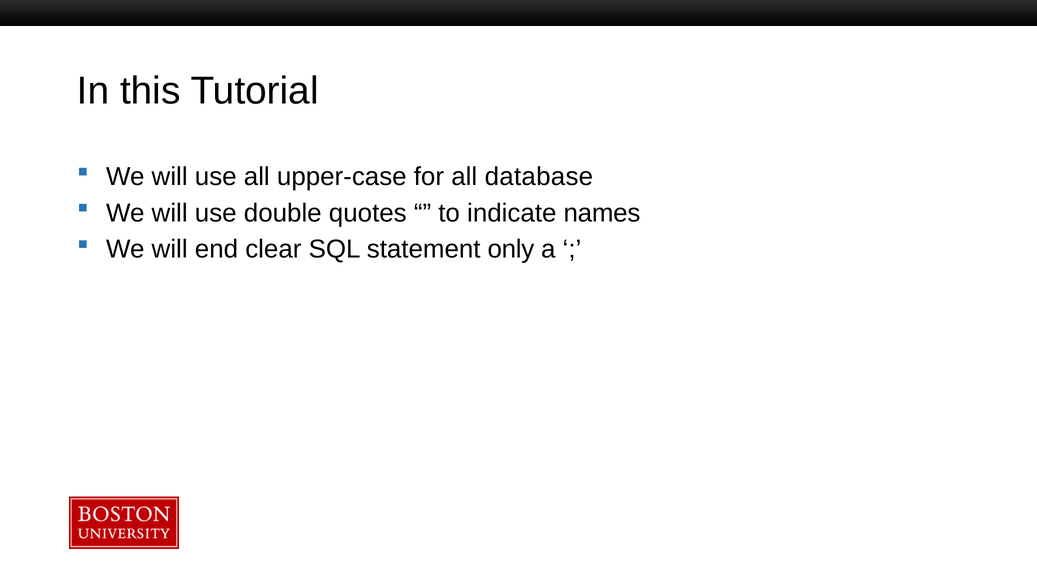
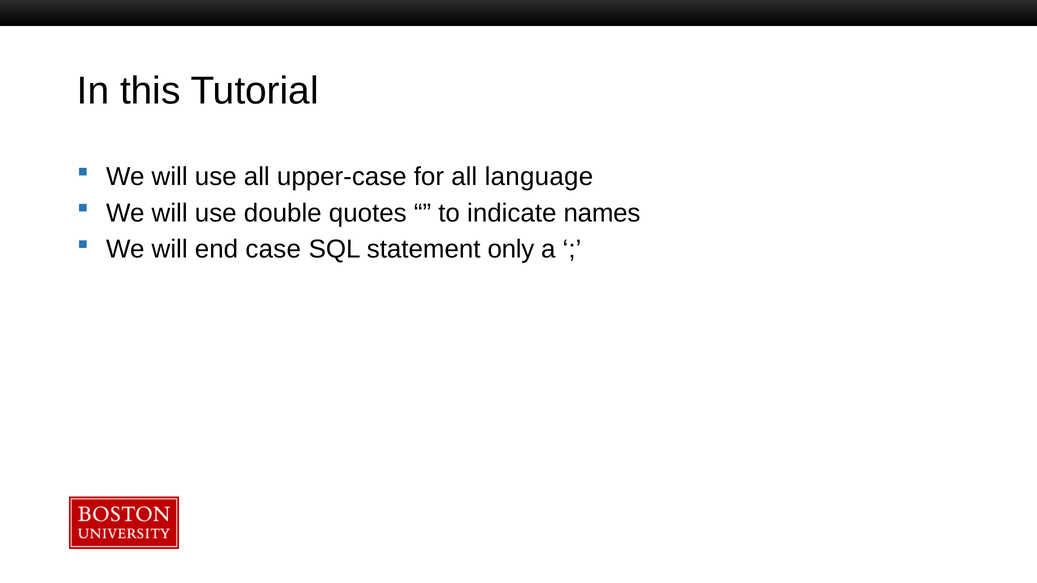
database: database -> language
clear: clear -> case
